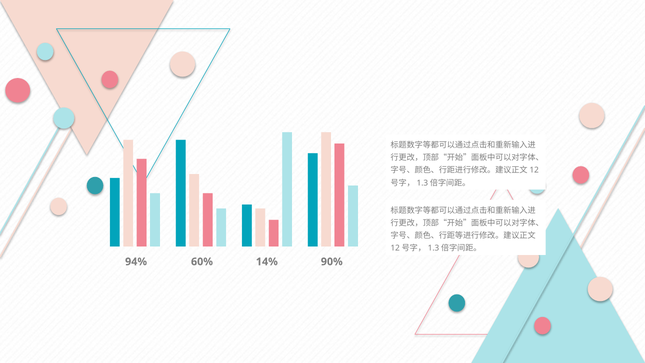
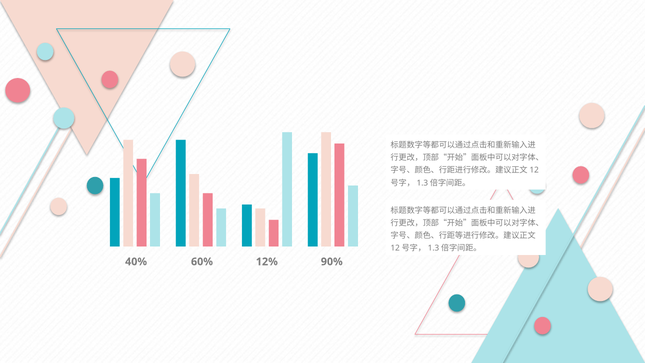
94%: 94% -> 40%
14%: 14% -> 12%
